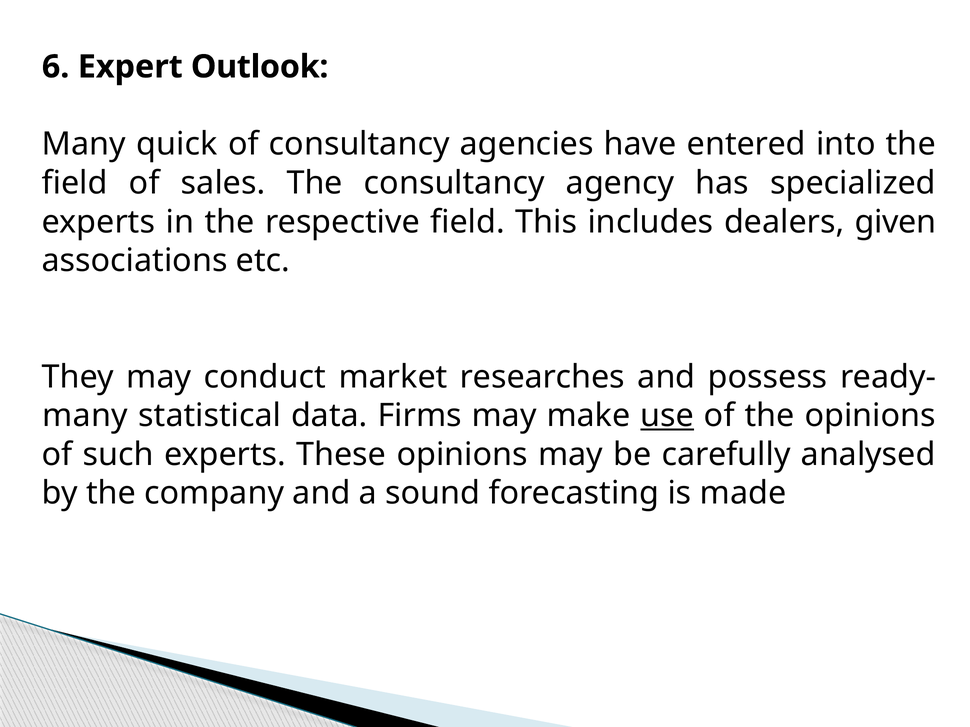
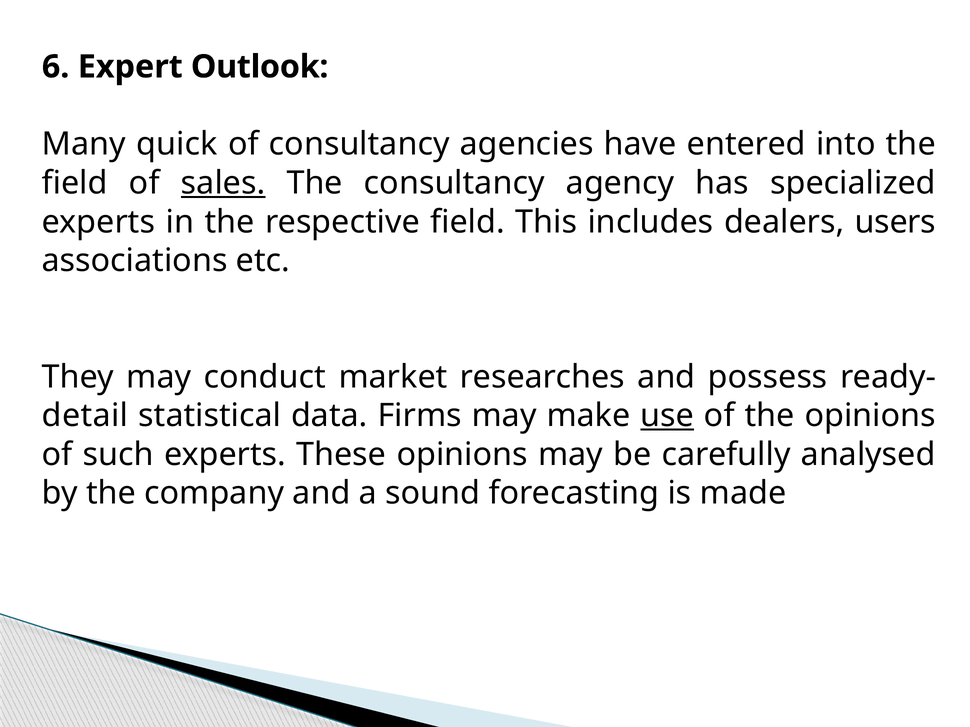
sales underline: none -> present
given: given -> users
many at (85, 416): many -> detail
